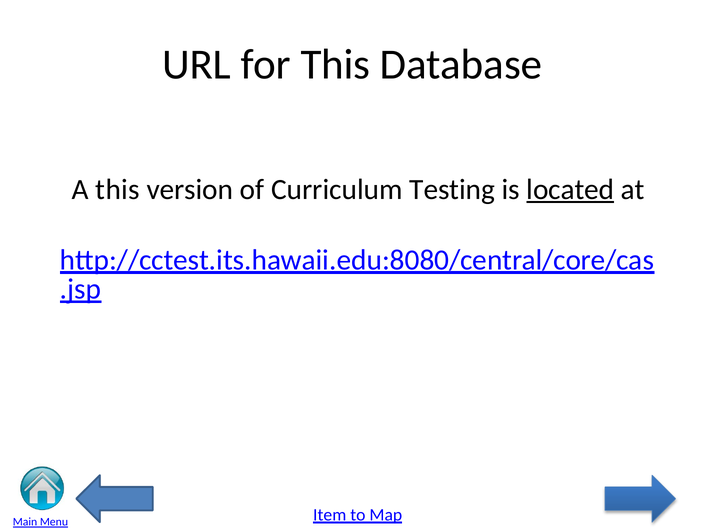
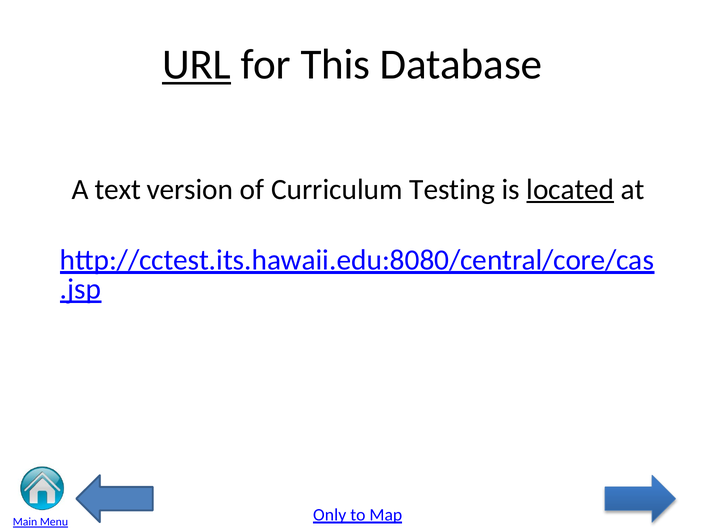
URL underline: none -> present
A this: this -> text
Item: Item -> Only
